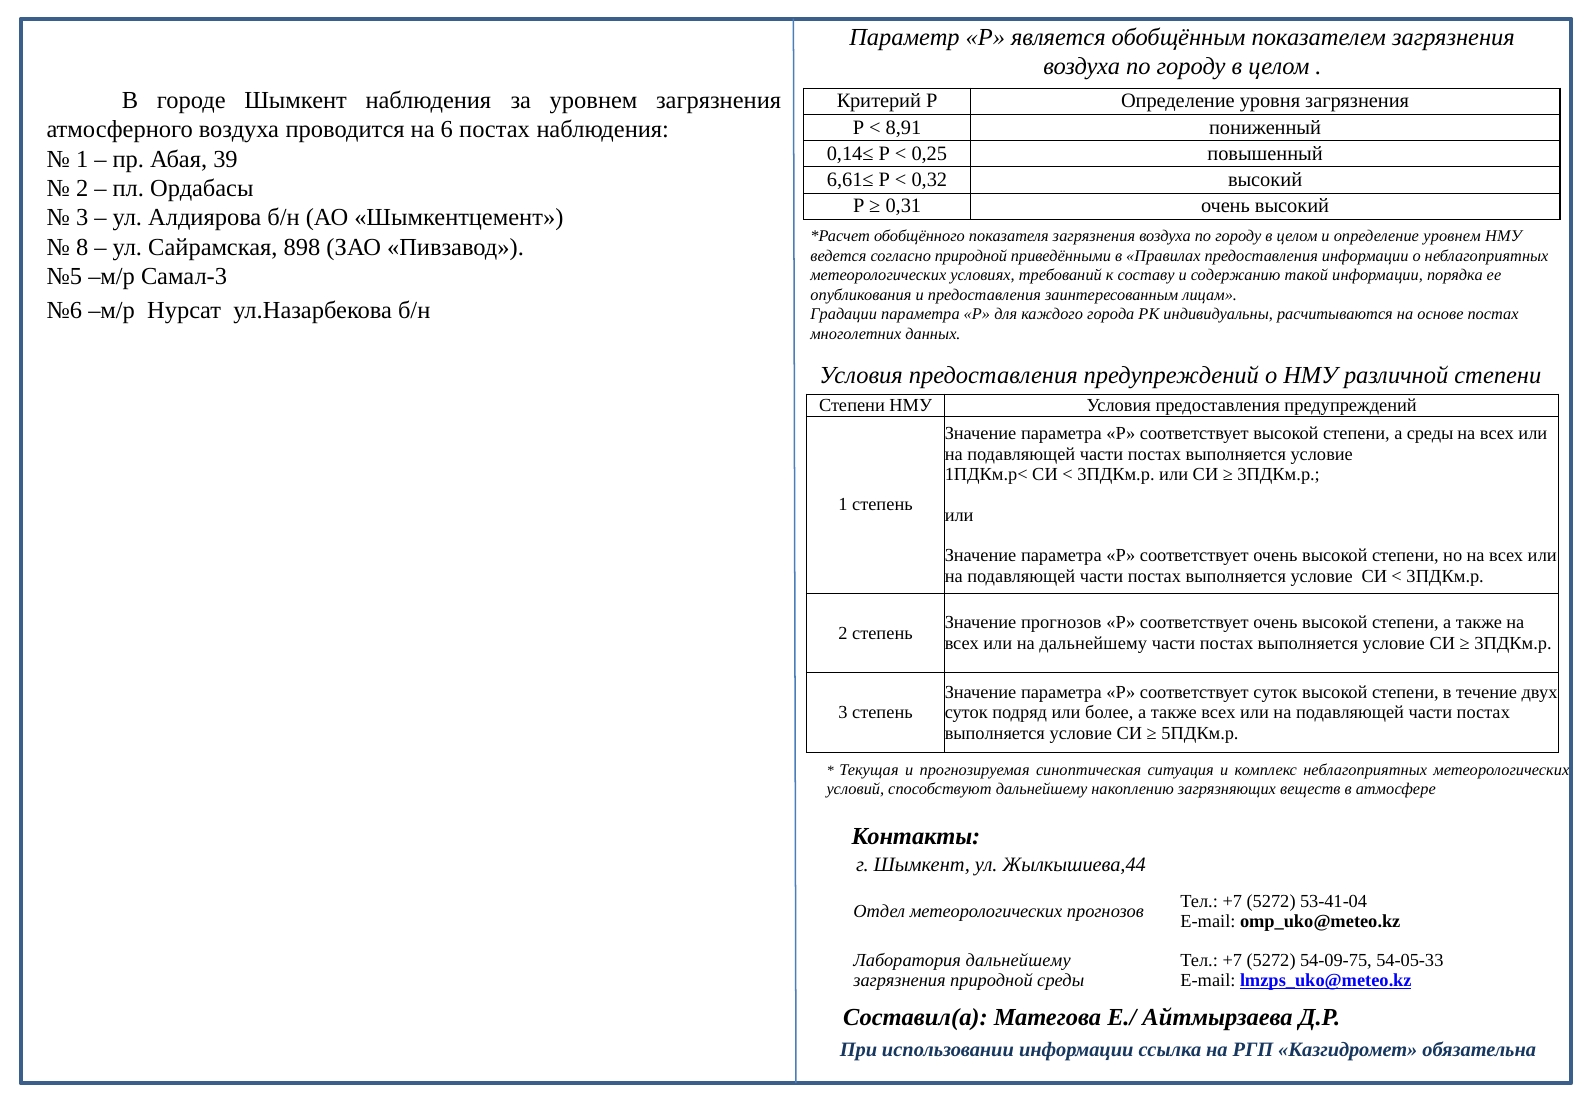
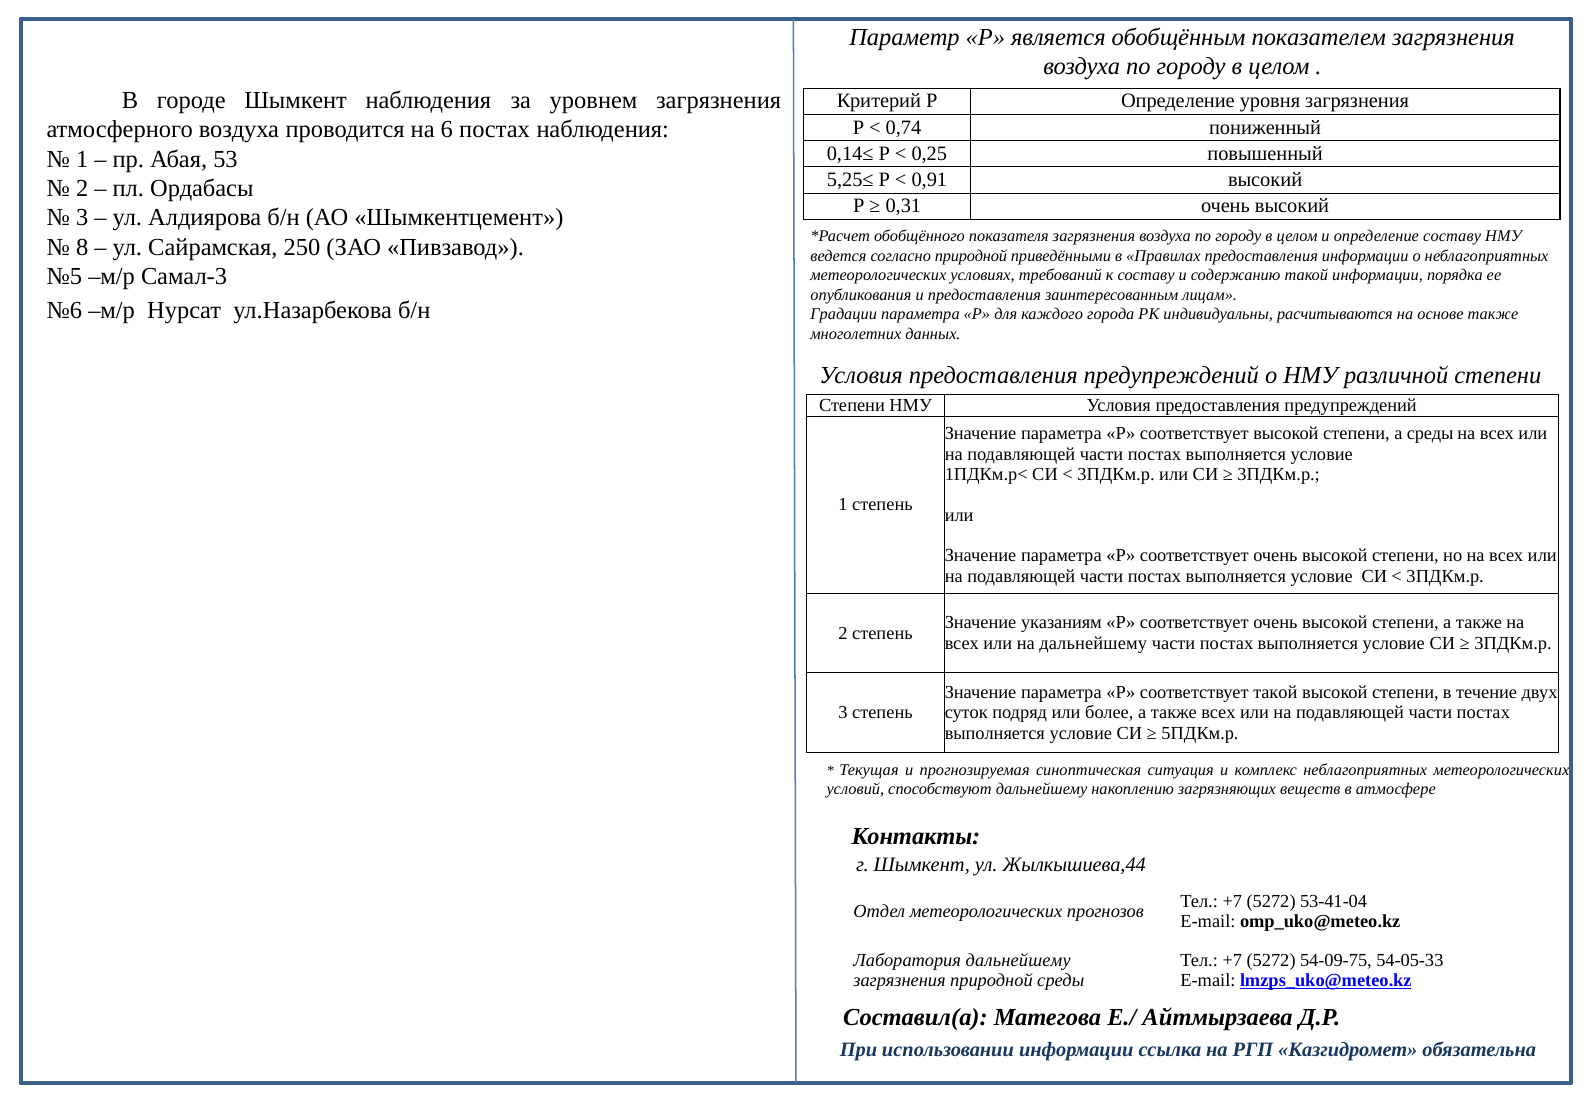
8,91: 8,91 -> 0,74
39: 39 -> 53
6,61≤: 6,61≤ -> 5,25≤
0,32: 0,32 -> 0,91
определение уровнем: уровнем -> составу
898: 898 -> 250
основе постах: постах -> также
Значение прогнозов: прогнозов -> указаниям
соответствует суток: суток -> такой
